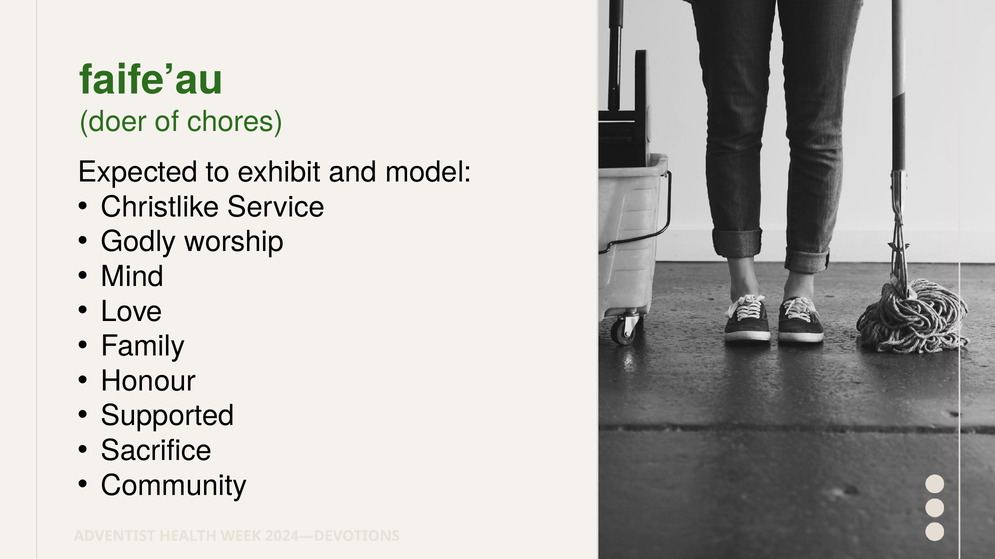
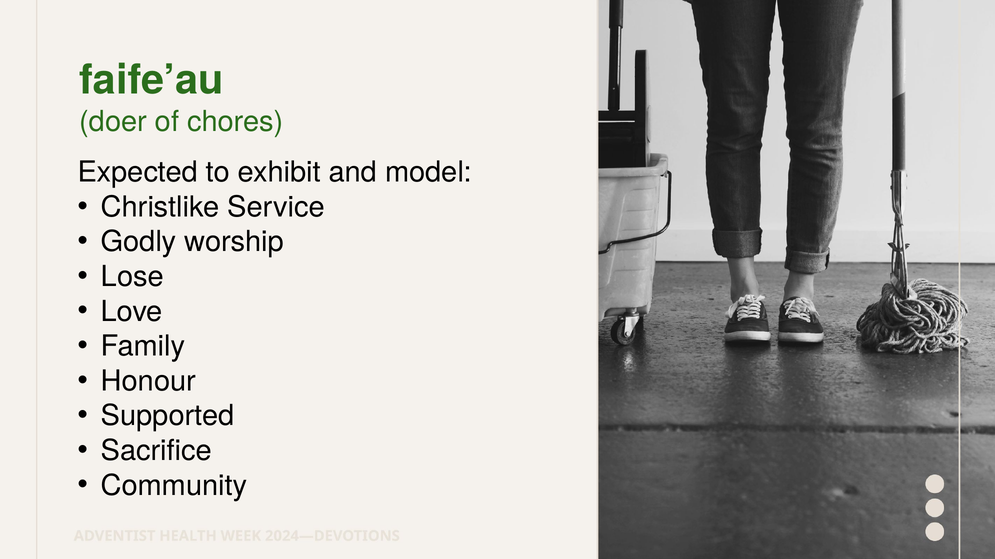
Mind: Mind -> Lose
